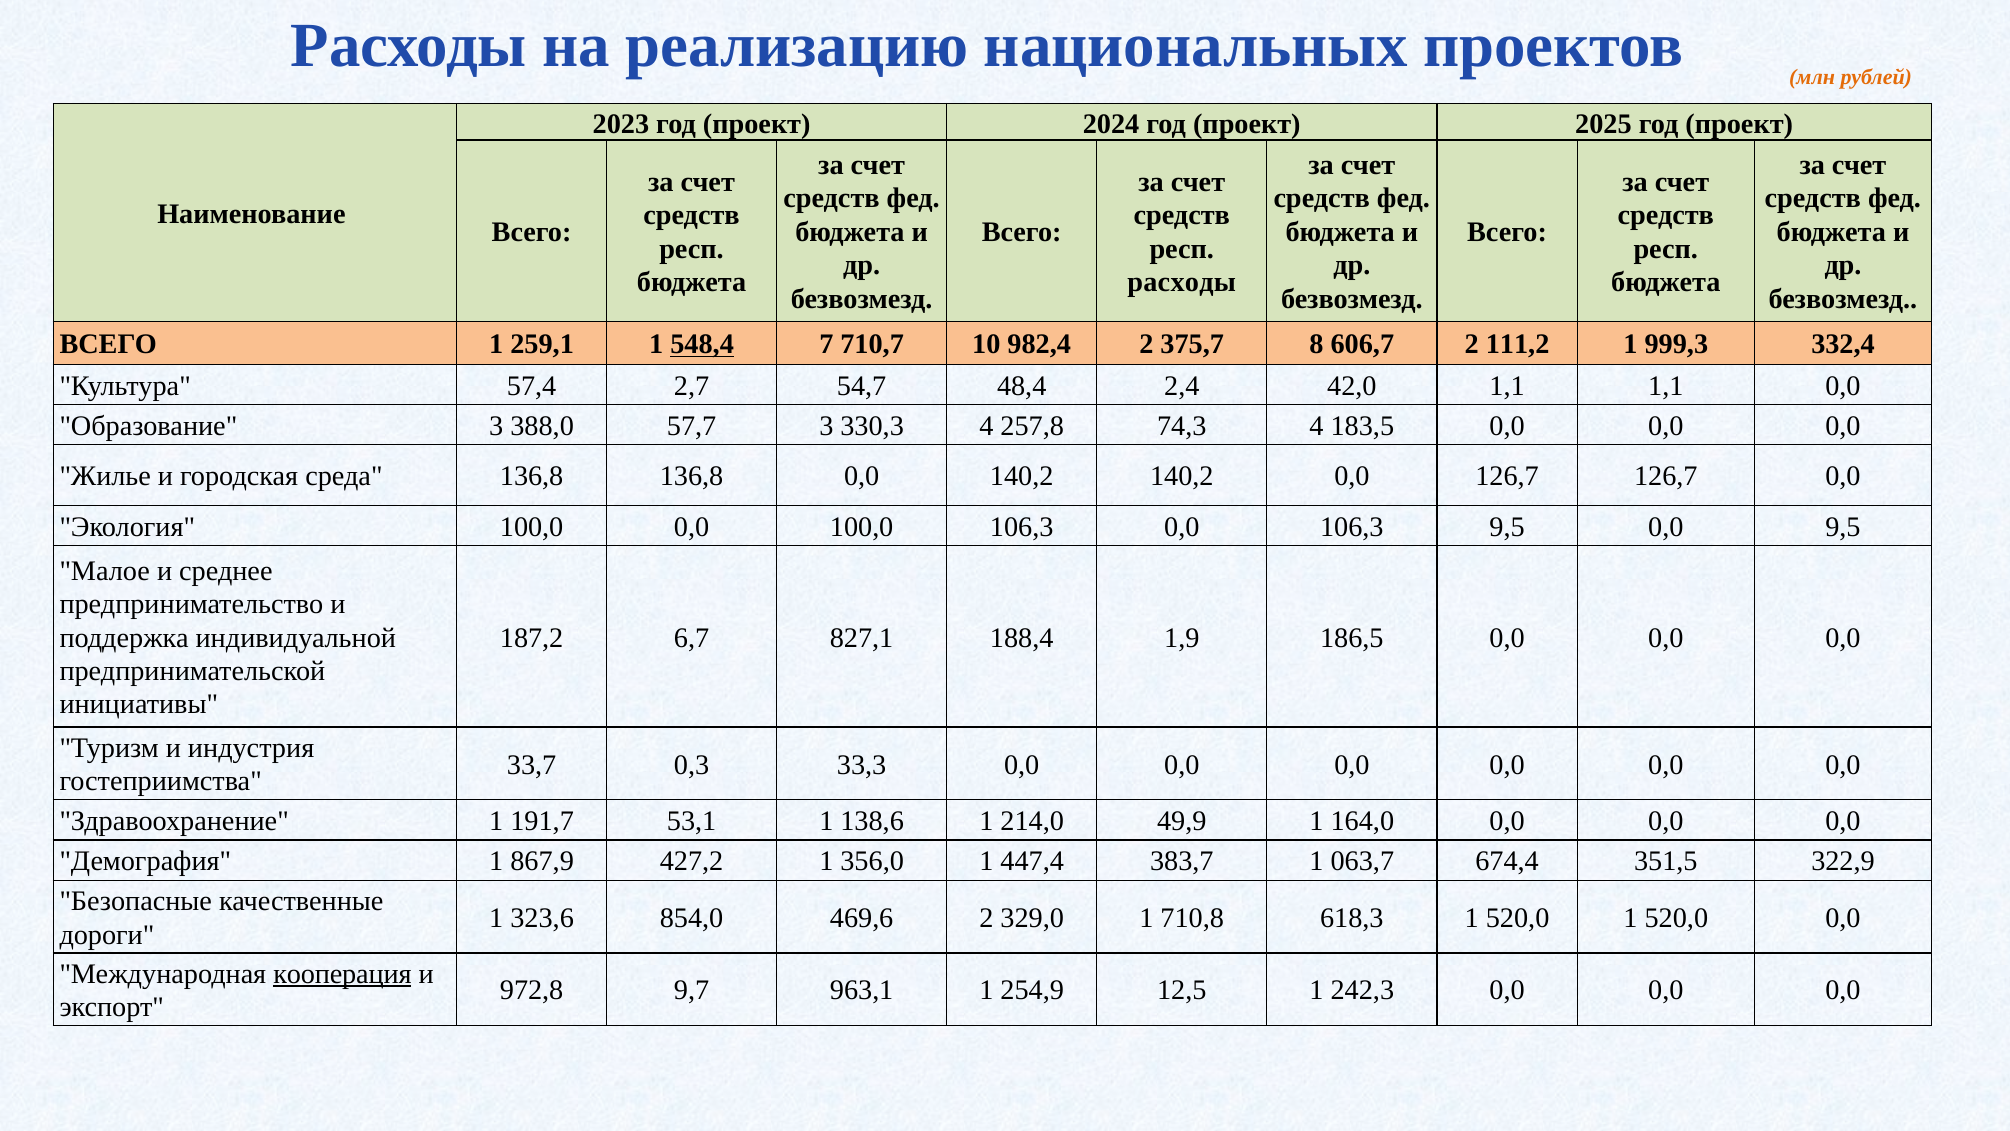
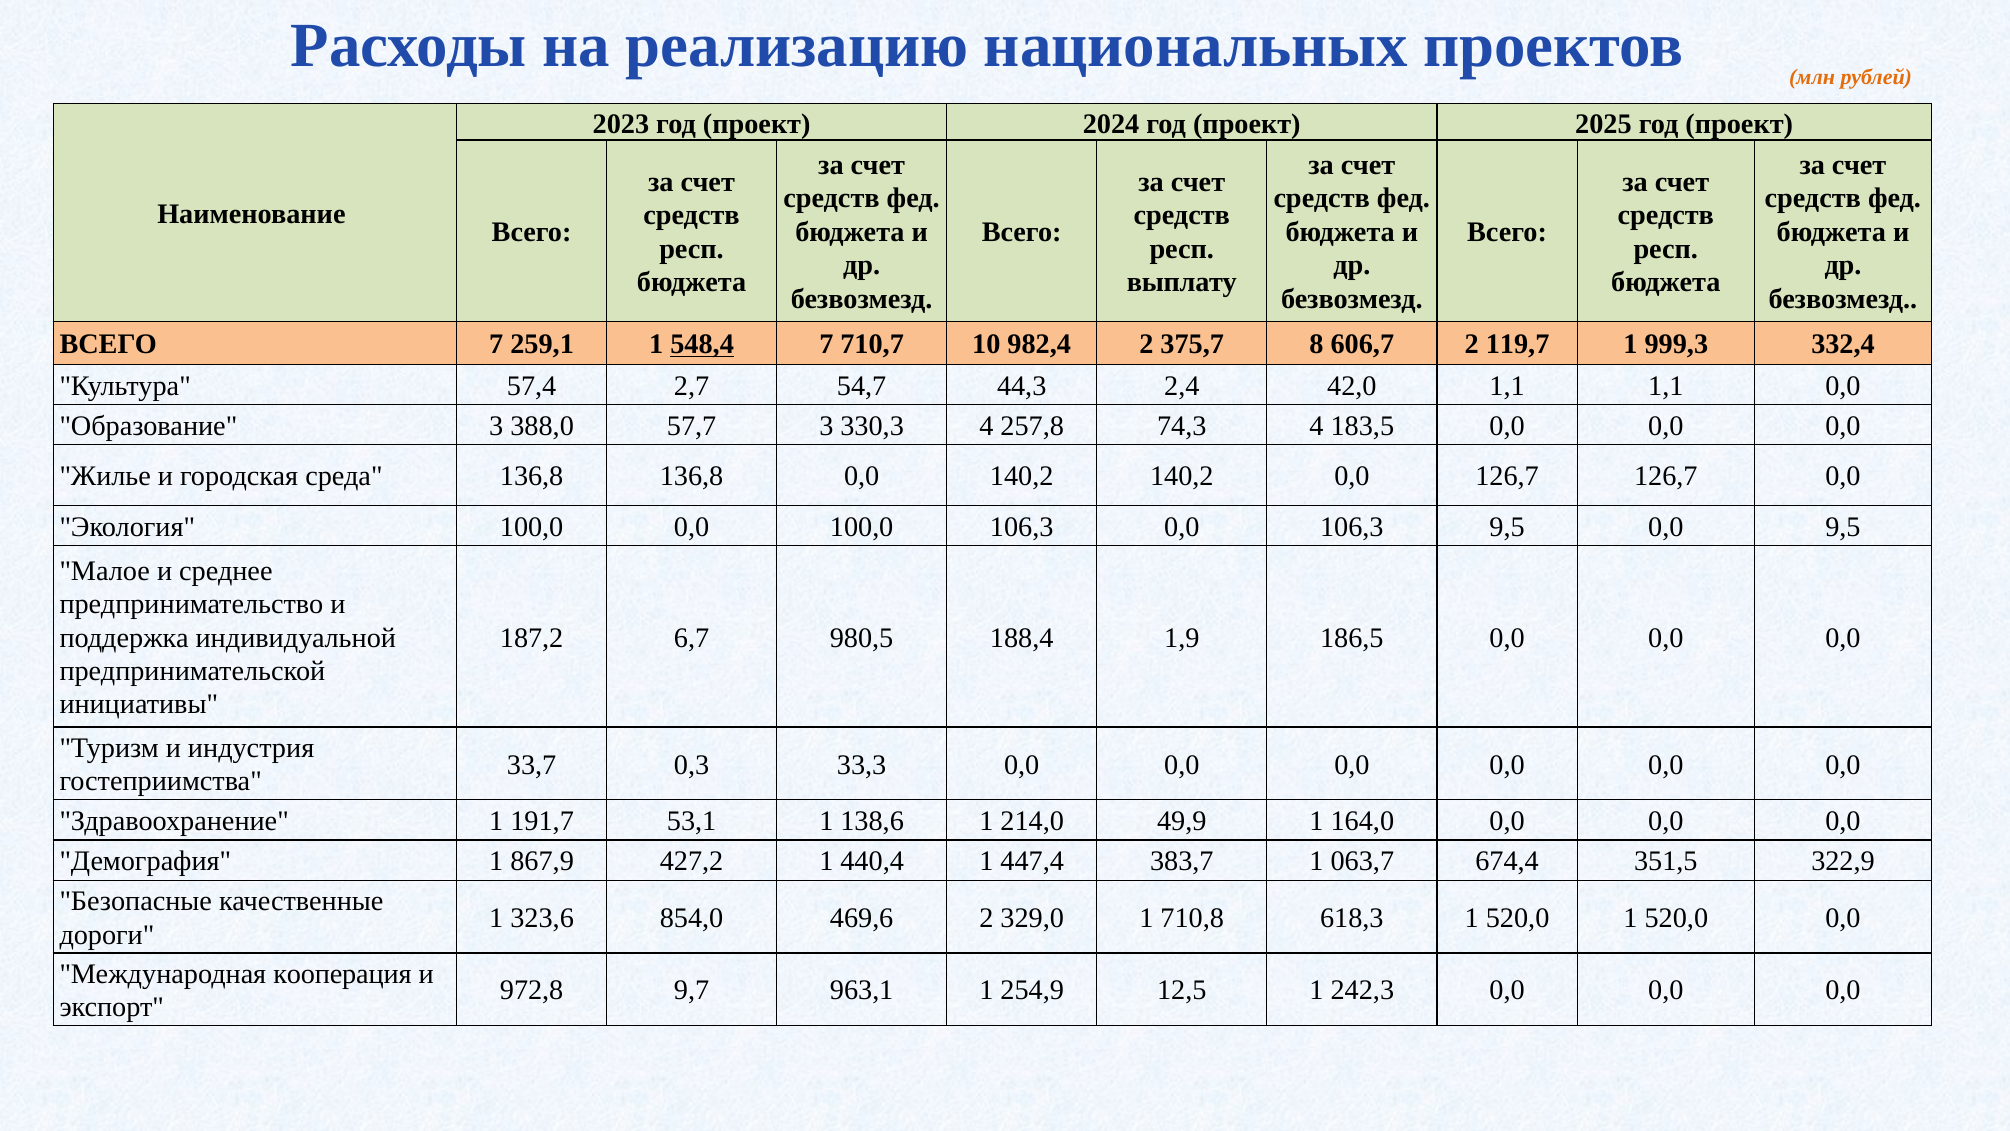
расходы at (1182, 282): расходы -> выплату
ВСЕГО 1: 1 -> 7
111,2: 111,2 -> 119,7
48,4: 48,4 -> 44,3
827,1: 827,1 -> 980,5
356,0: 356,0 -> 440,4
кооперация underline: present -> none
